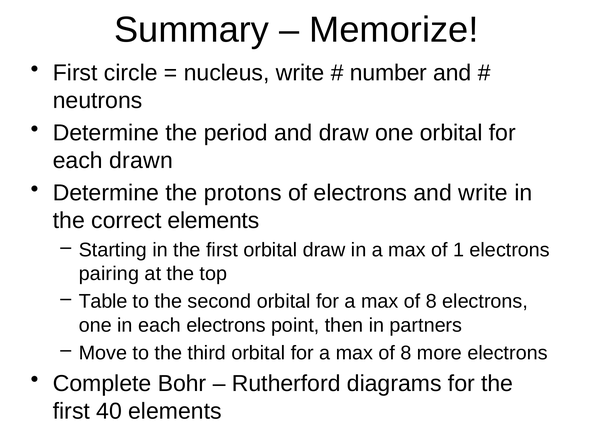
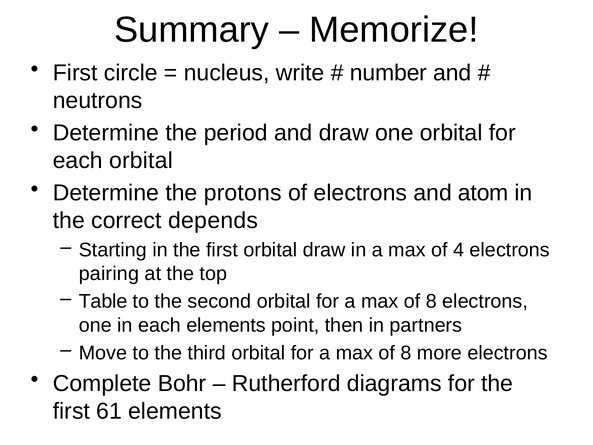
each drawn: drawn -> orbital
and write: write -> atom
correct elements: elements -> depends
1: 1 -> 4
each electrons: electrons -> elements
40: 40 -> 61
